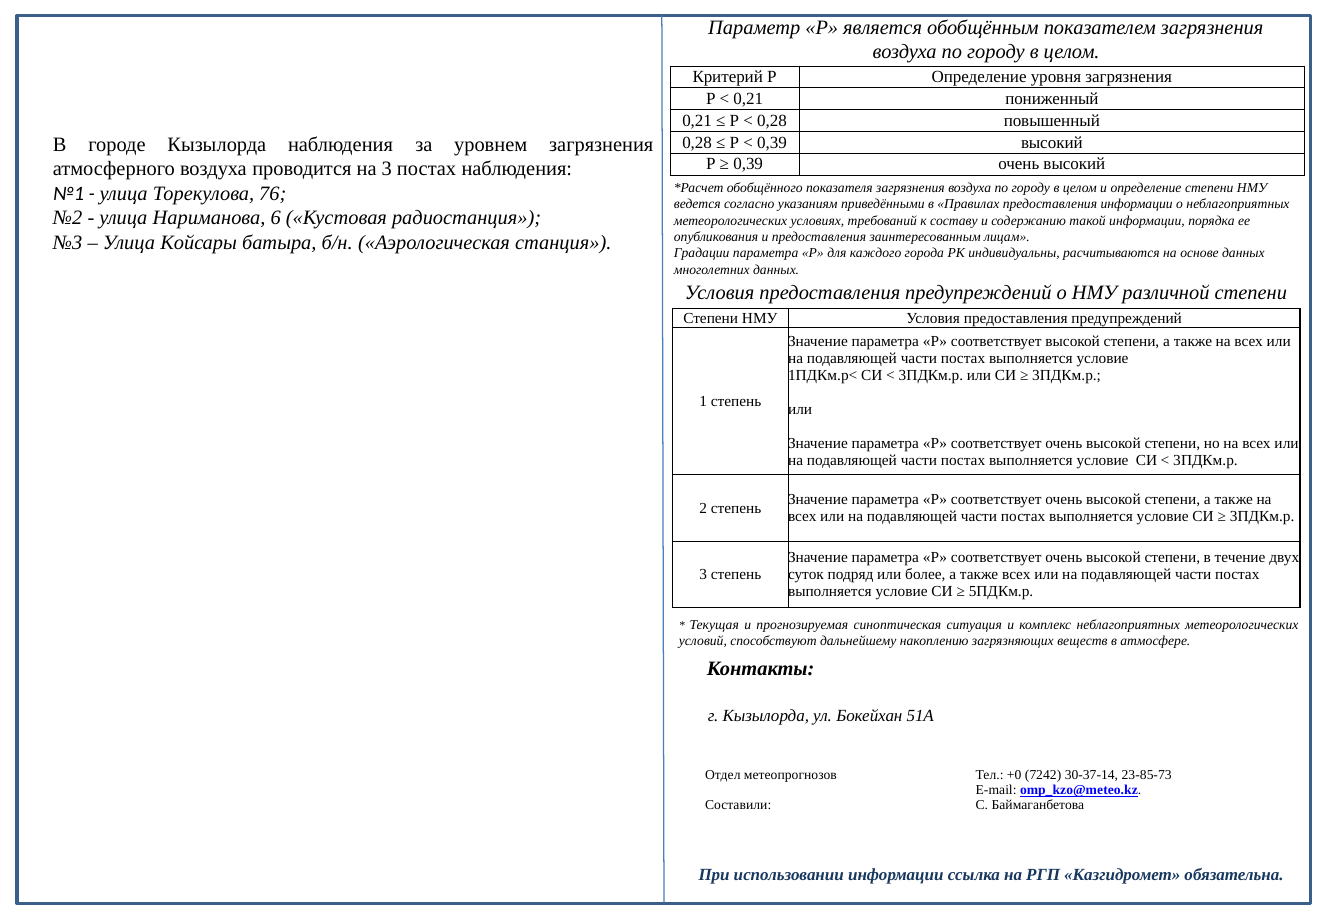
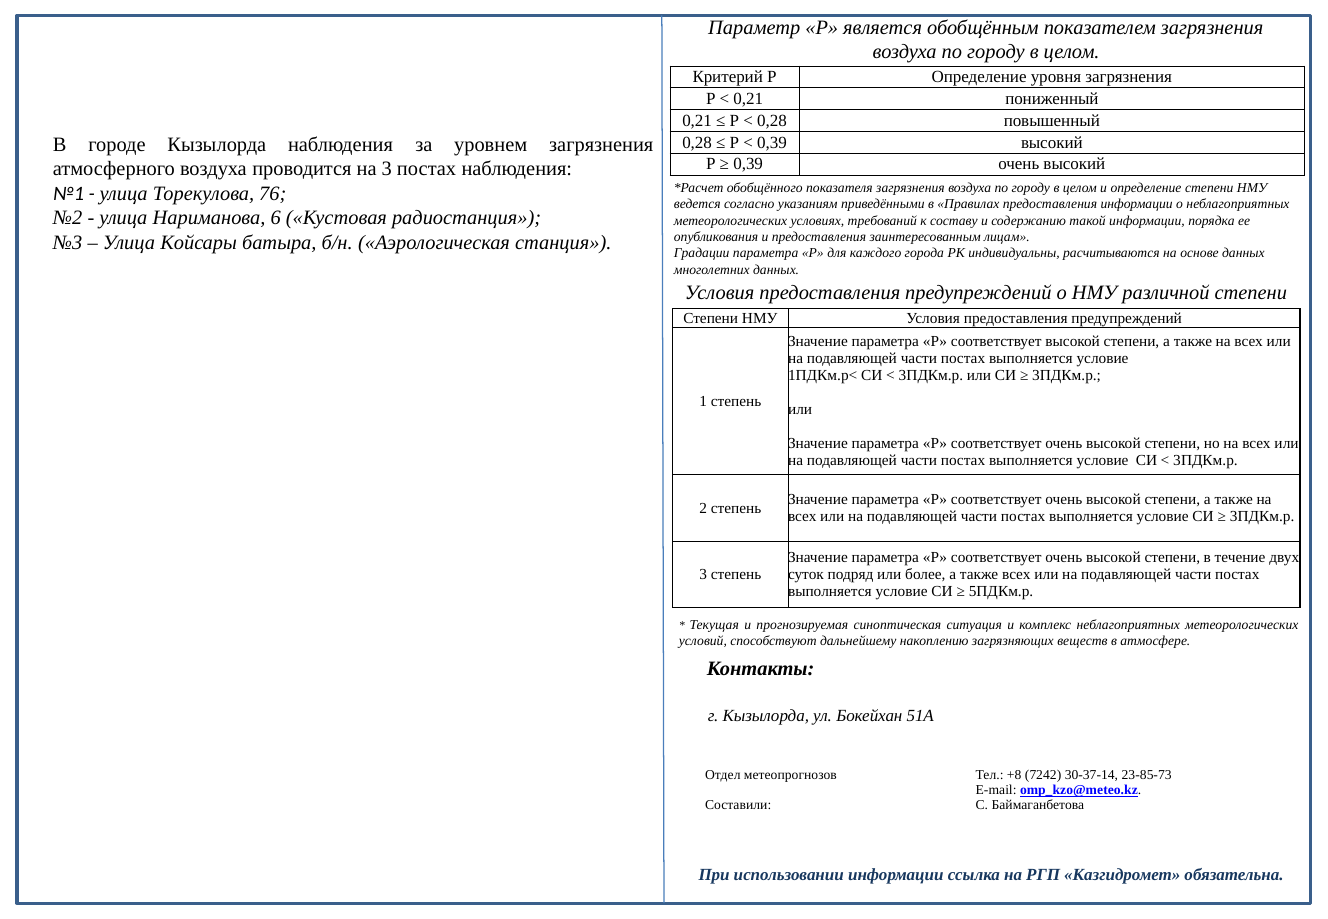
+0: +0 -> +8
